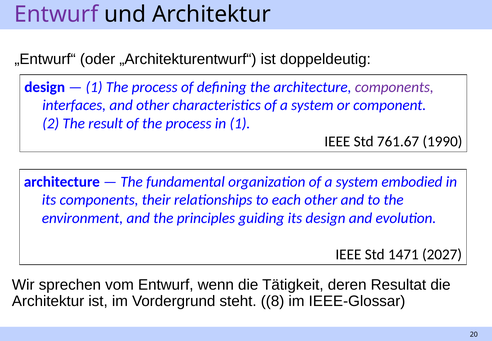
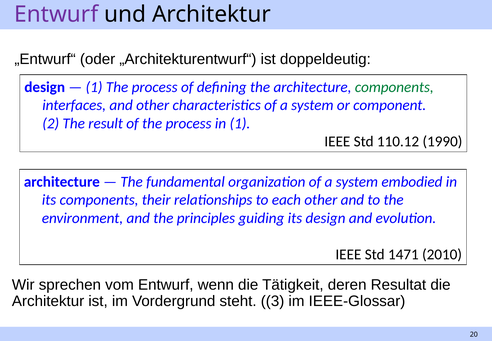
components at (394, 87) colour: purple -> green
761.67: 761.67 -> 110.12
2027: 2027 -> 2010
8: 8 -> 3
